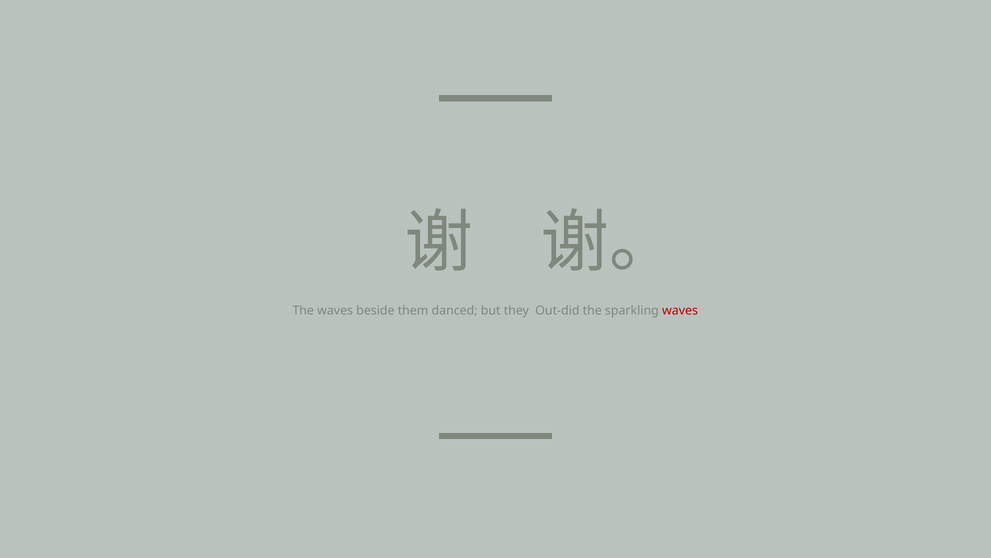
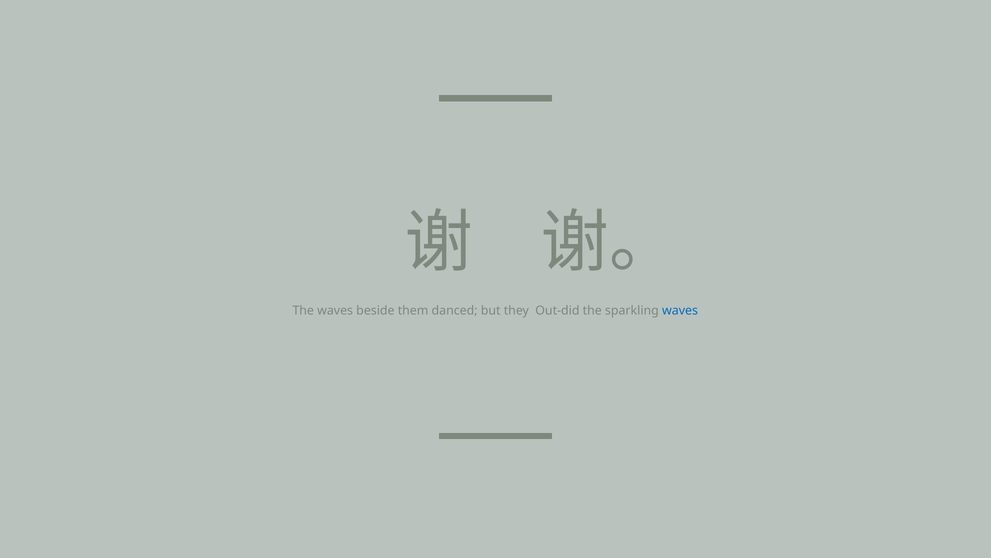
waves at (680, 311) colour: red -> blue
